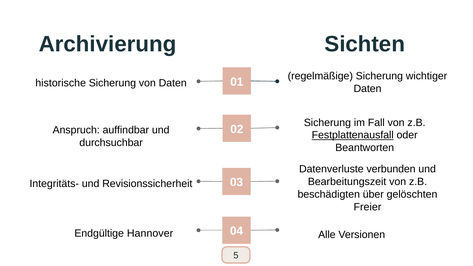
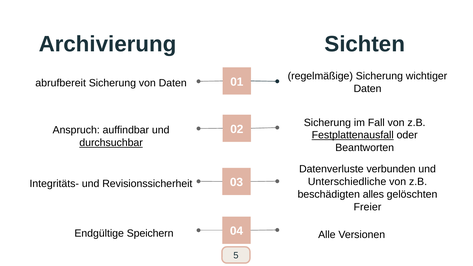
historische: historische -> abrufbereit
durchsuchbar underline: none -> present
Bearbeitungszeit: Bearbeitungszeit -> Unterschiedliche
über: über -> alles
Hannover: Hannover -> Speichern
